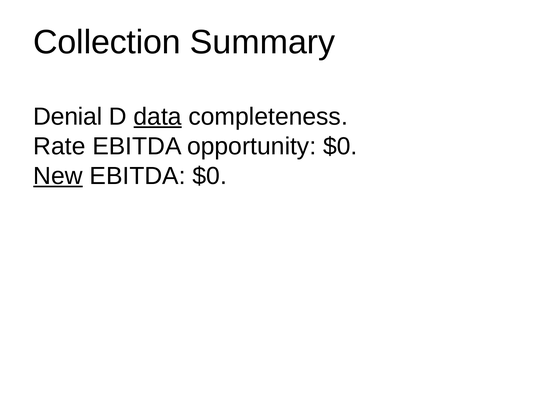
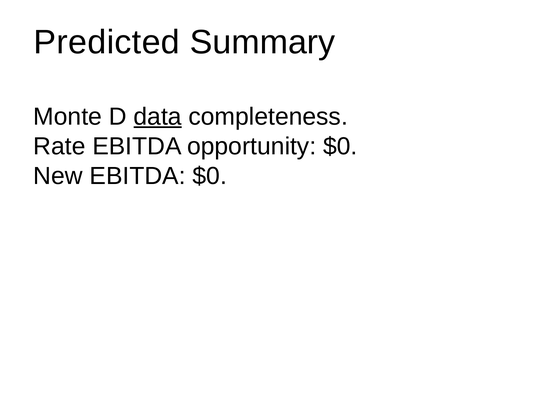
Collection: Collection -> Predicted
Denial: Denial -> Monte
New underline: present -> none
